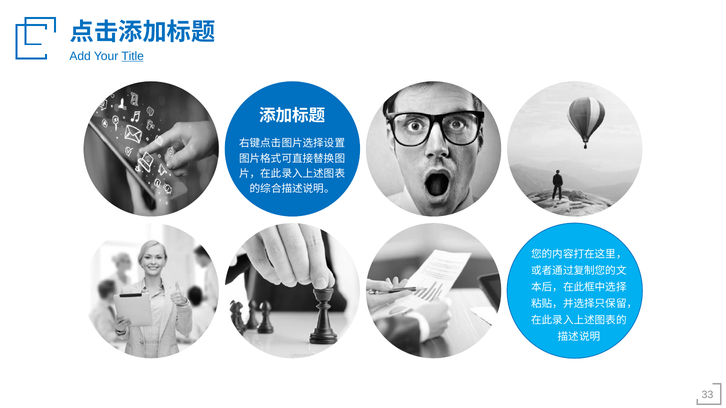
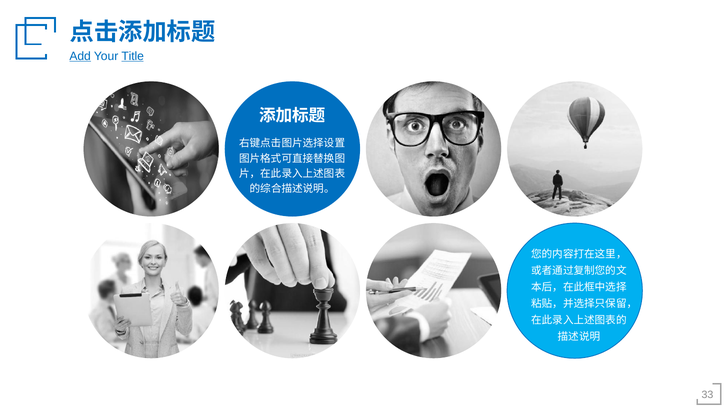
Add underline: none -> present
